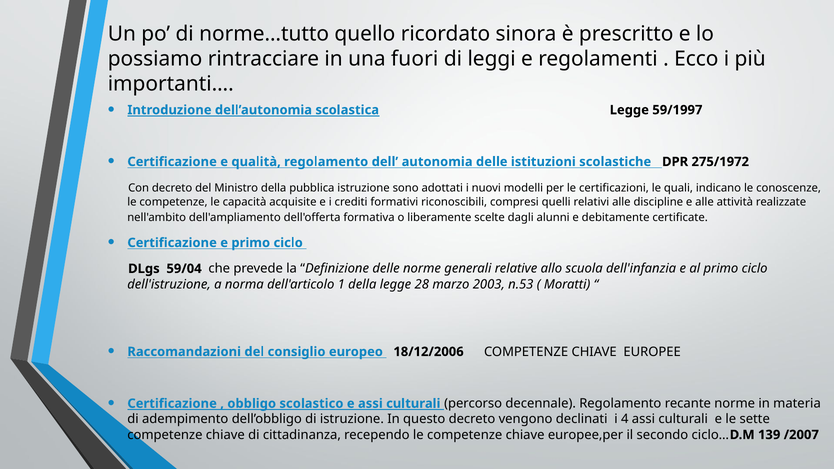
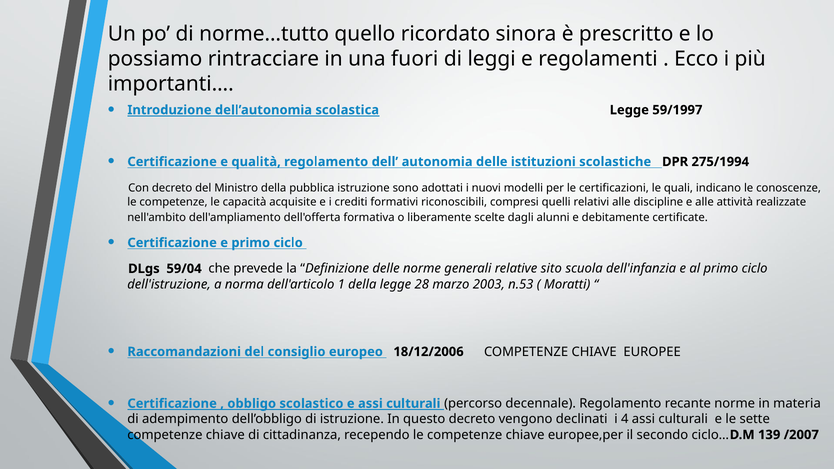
275/1972: 275/1972 -> 275/1994
allo: allo -> sito
